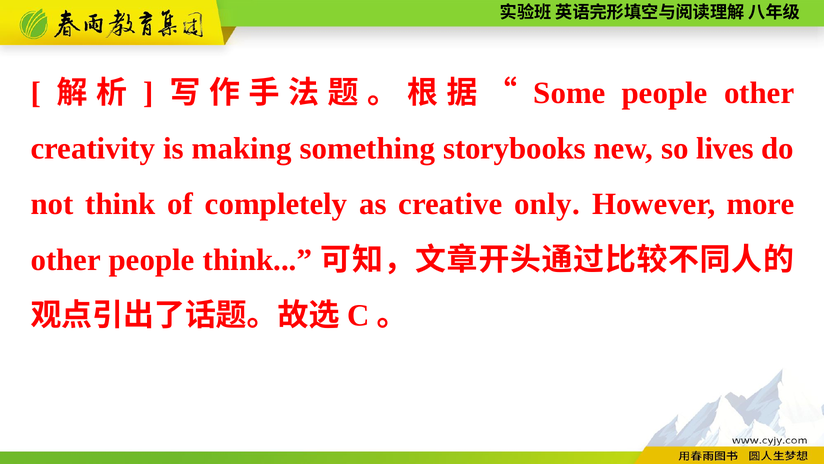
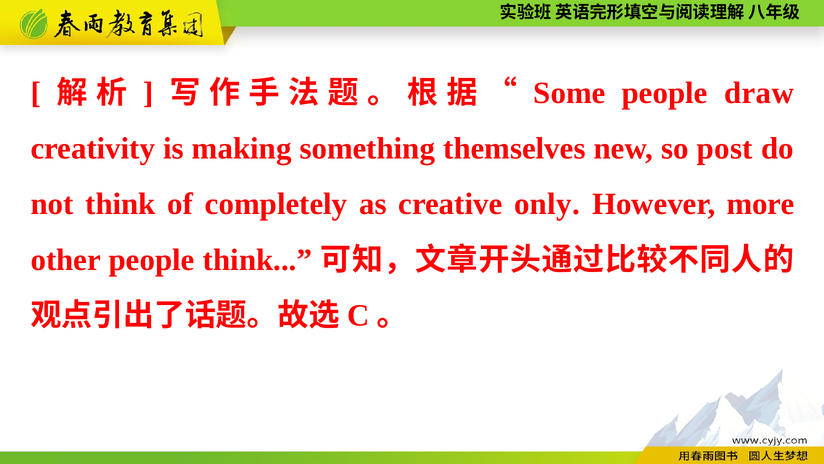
people other: other -> draw
storybooks: storybooks -> themselves
lives: lives -> post
